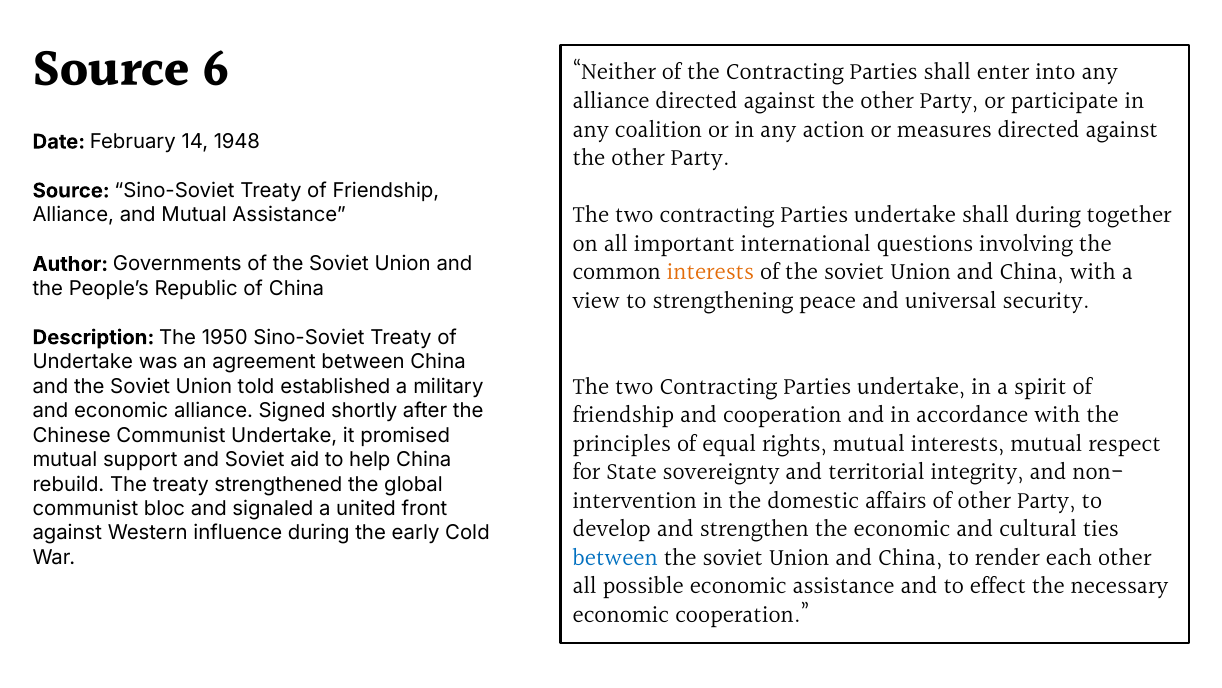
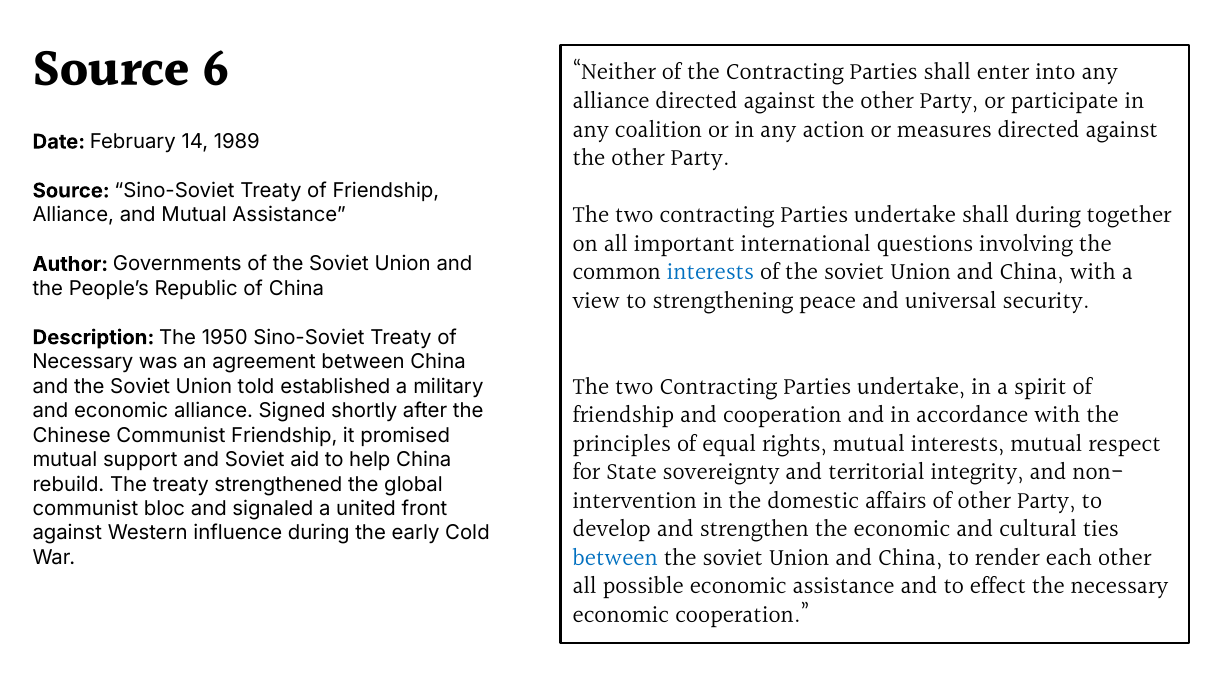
1948: 1948 -> 1989
interests at (710, 273) colour: orange -> blue
Undertake at (83, 362): Undertake -> Necessary
Communist Undertake: Undertake -> Friendship
